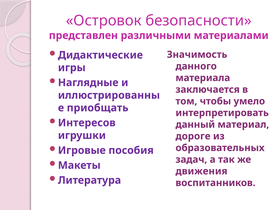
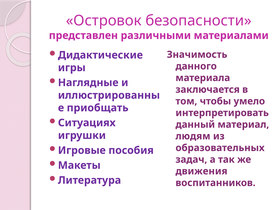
Интересов: Интересов -> Ситуациях
дороге: дороге -> людям
